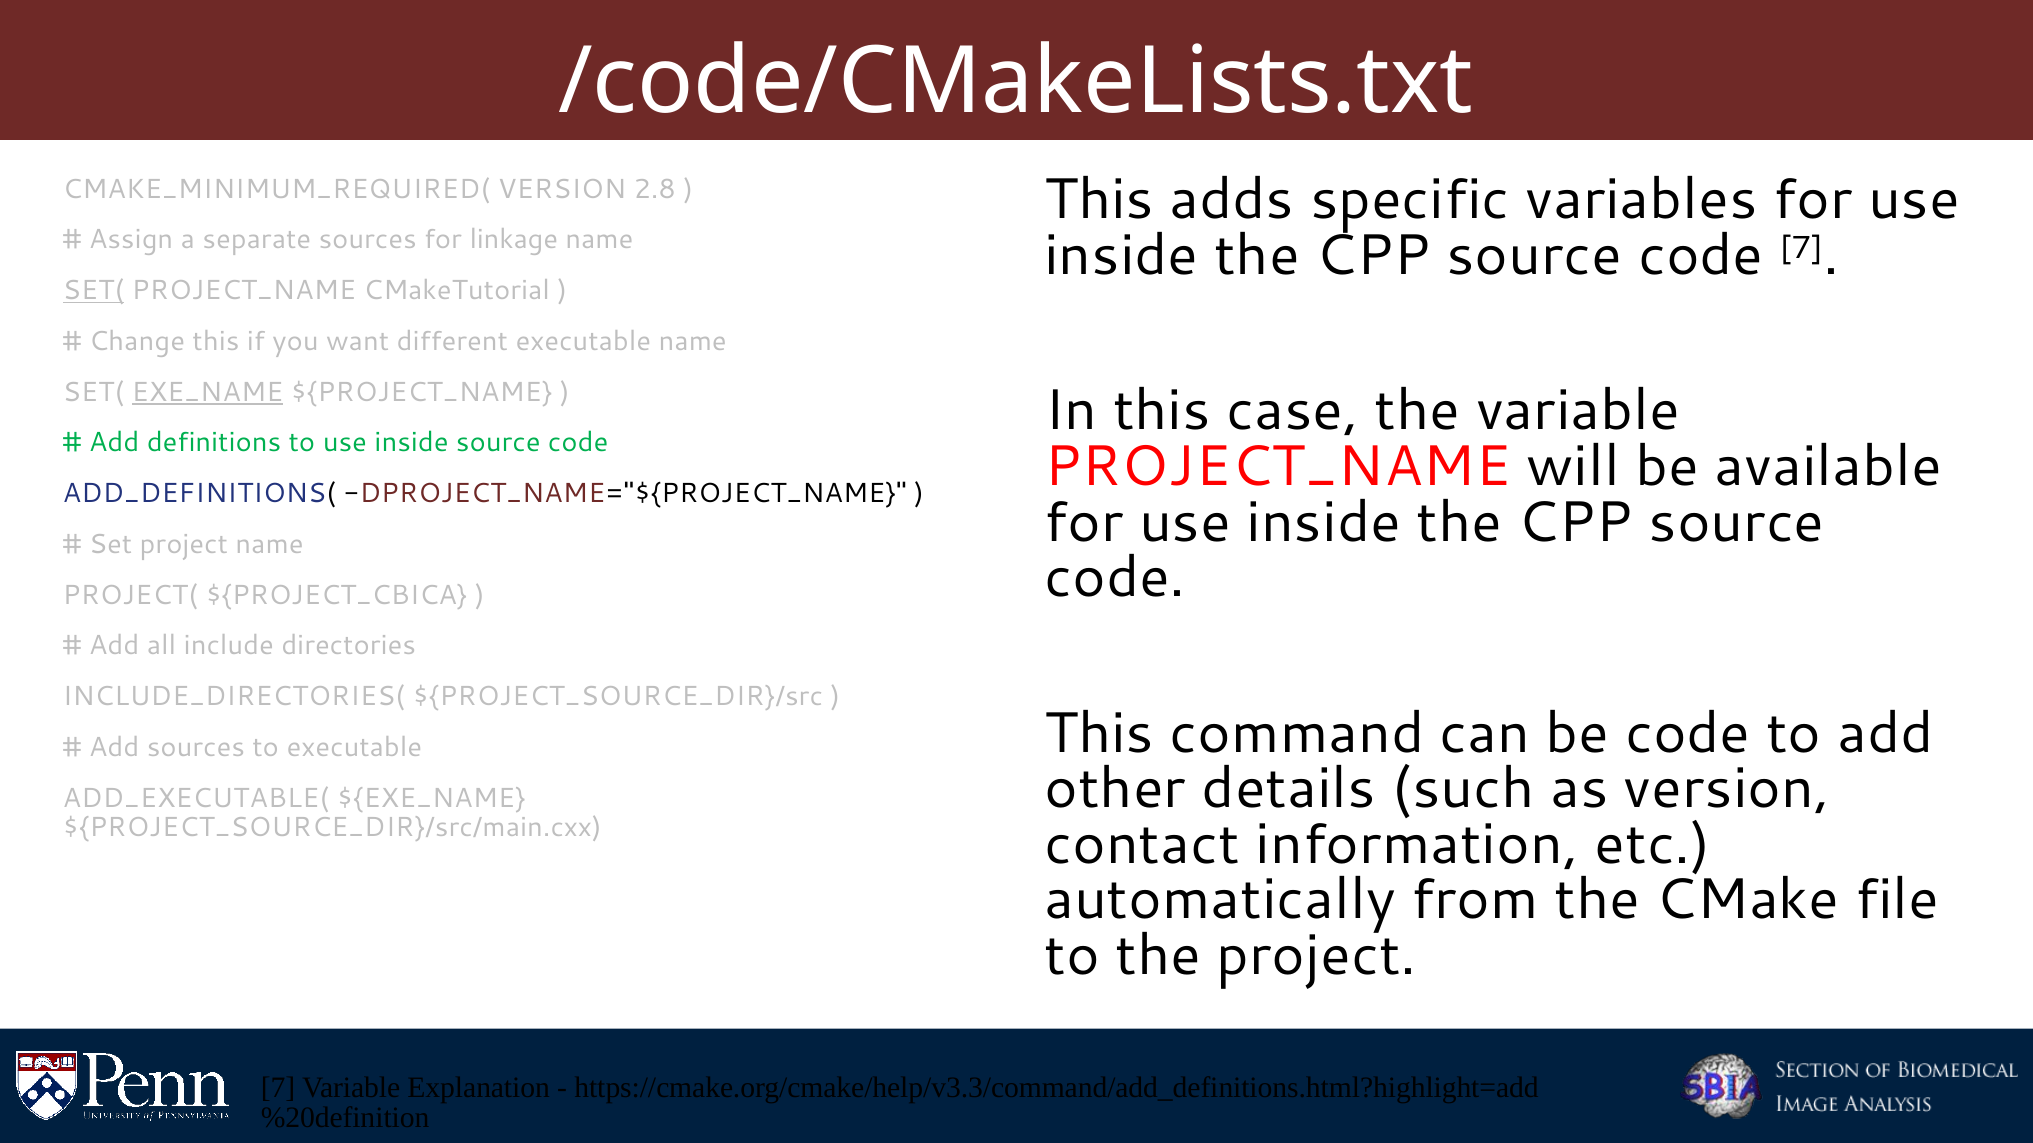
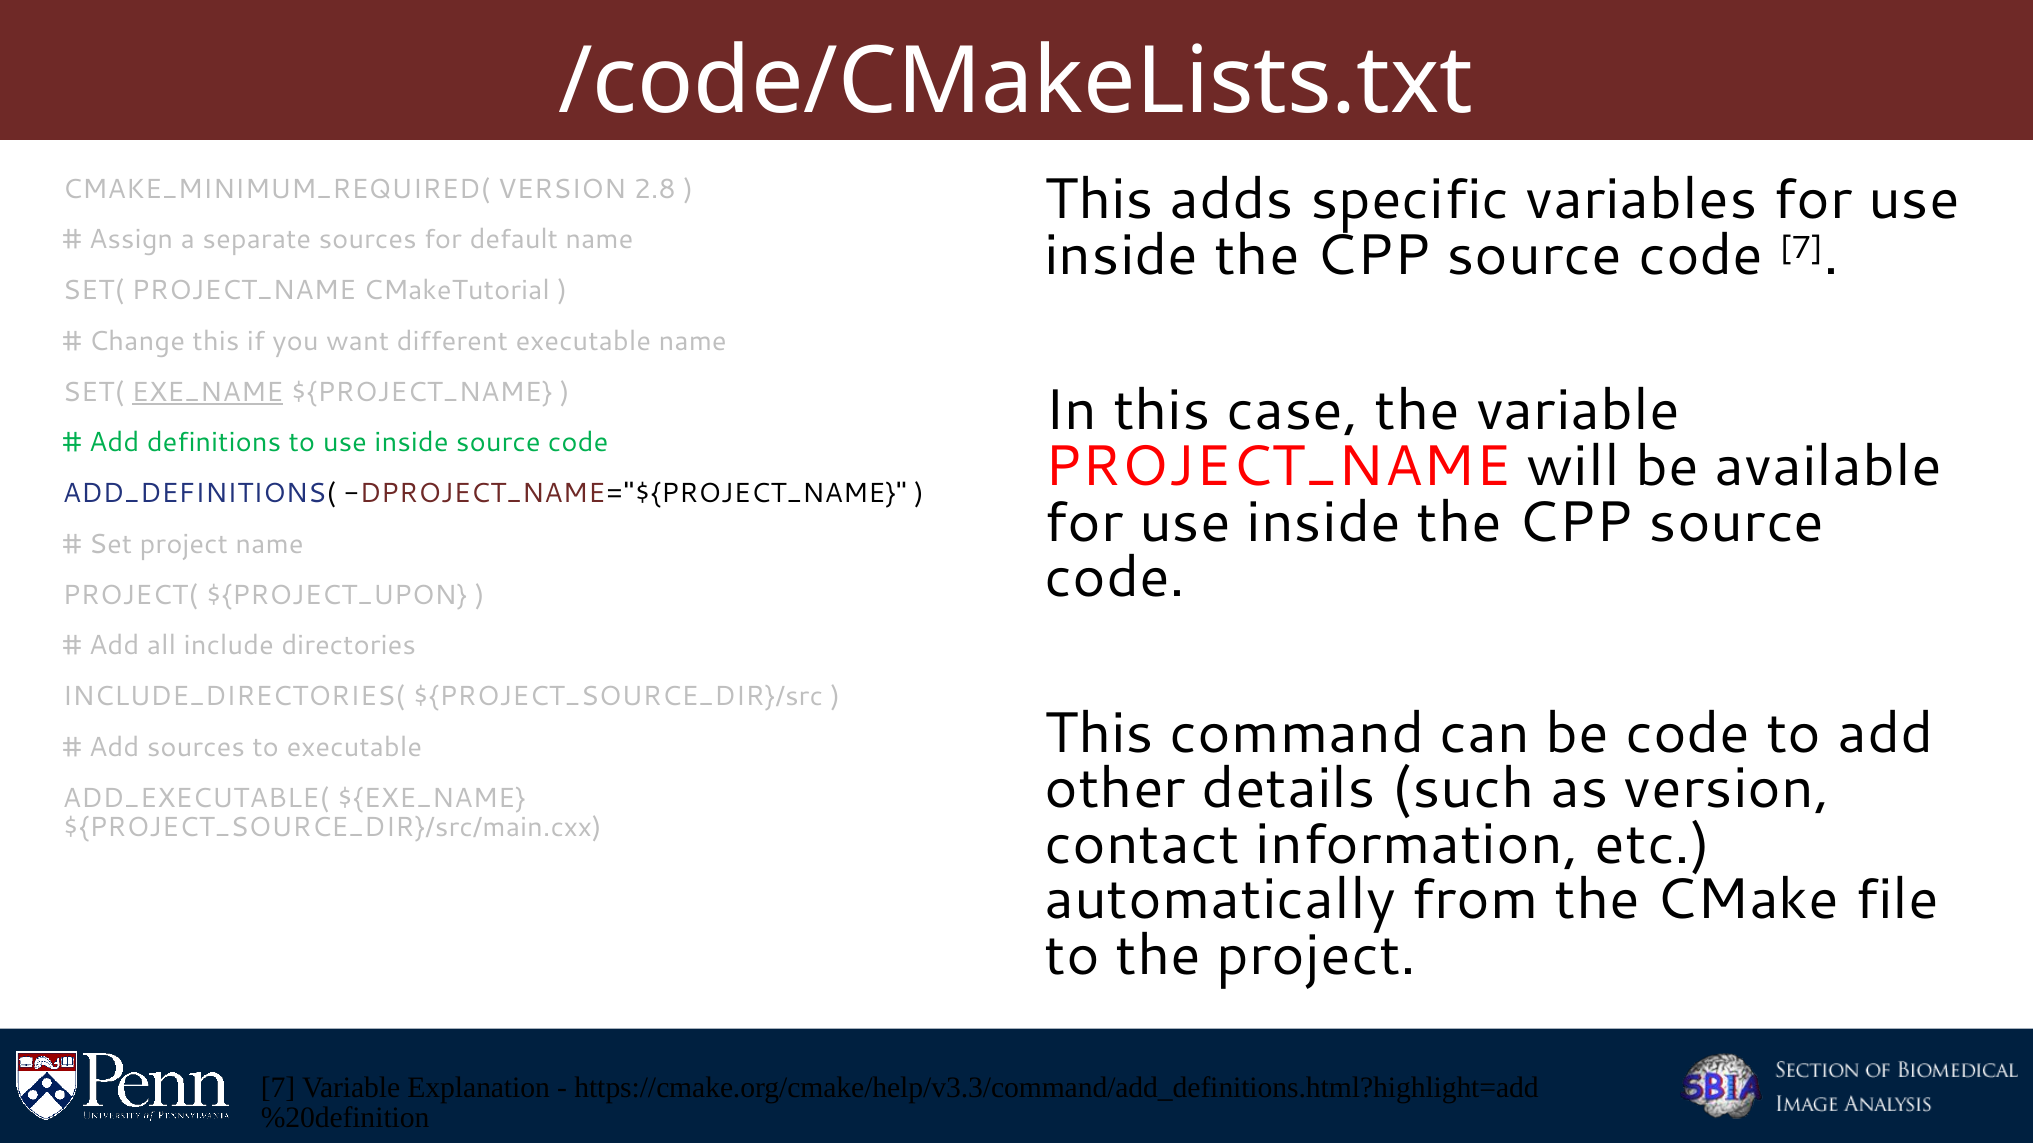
linkage: linkage -> default
SET( at (94, 291) underline: present -> none
${PROJECT_CBICA: ${PROJECT_CBICA -> ${PROJECT_UPON
